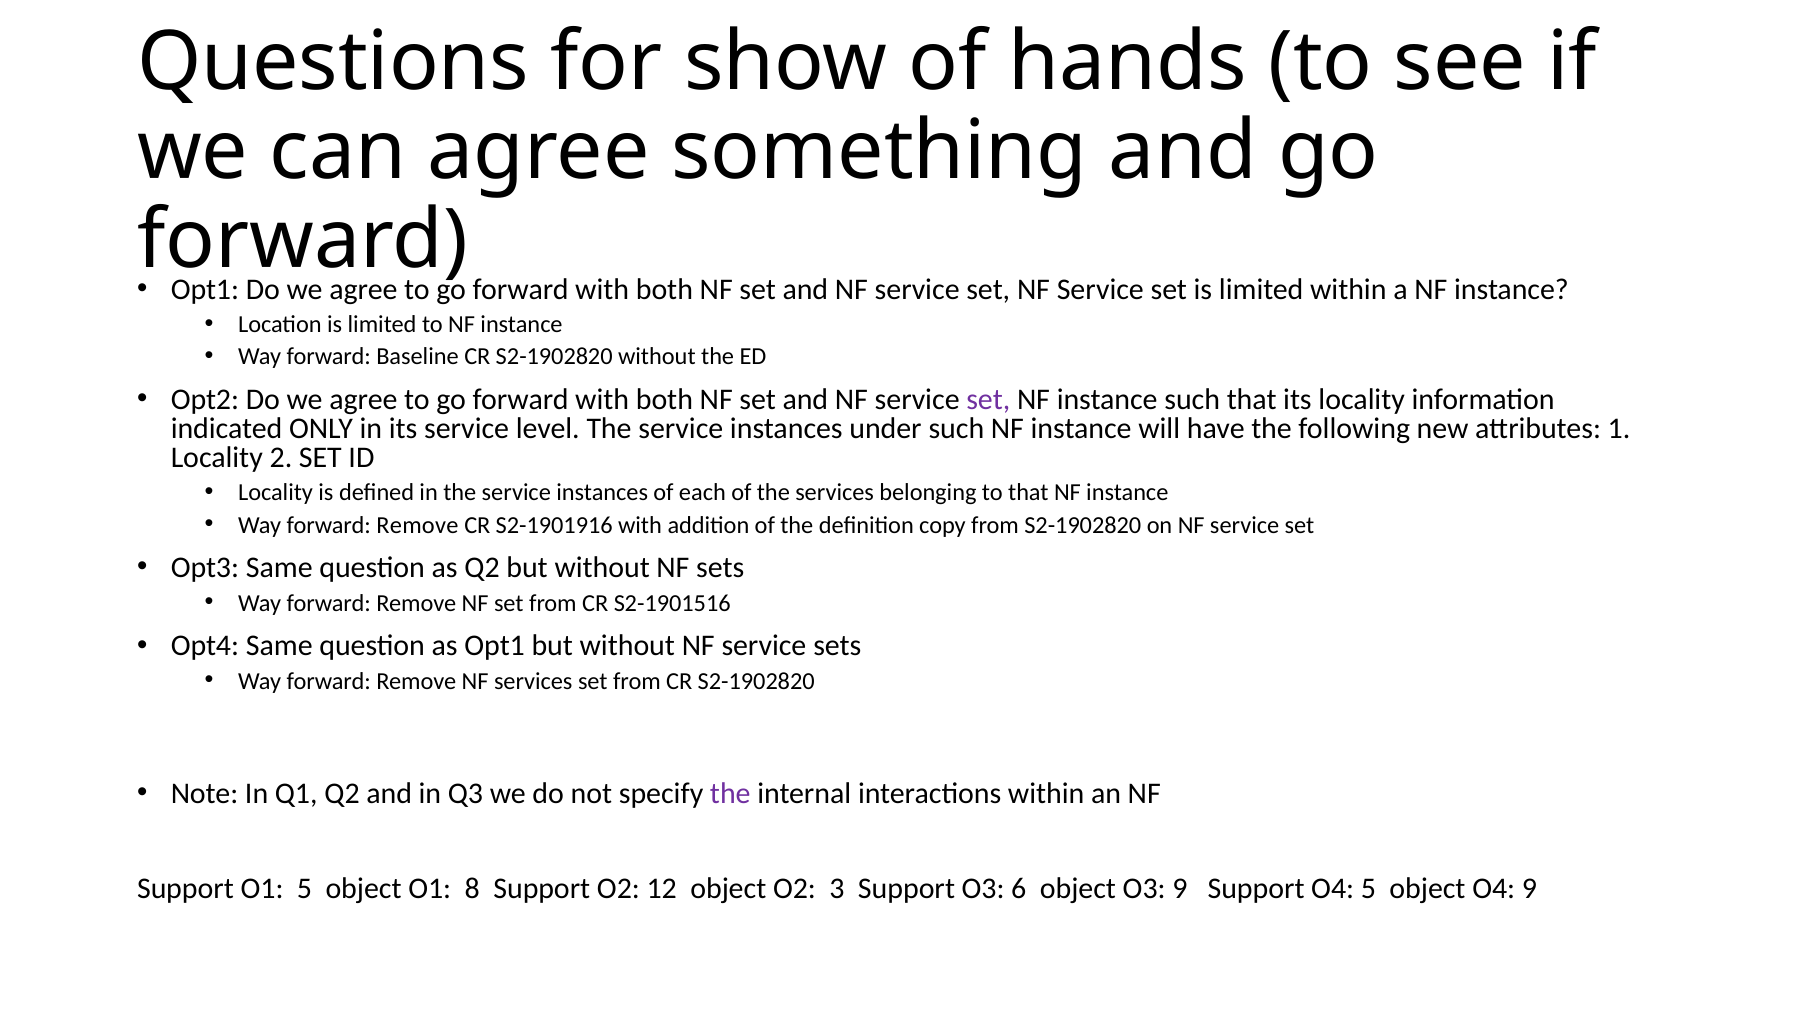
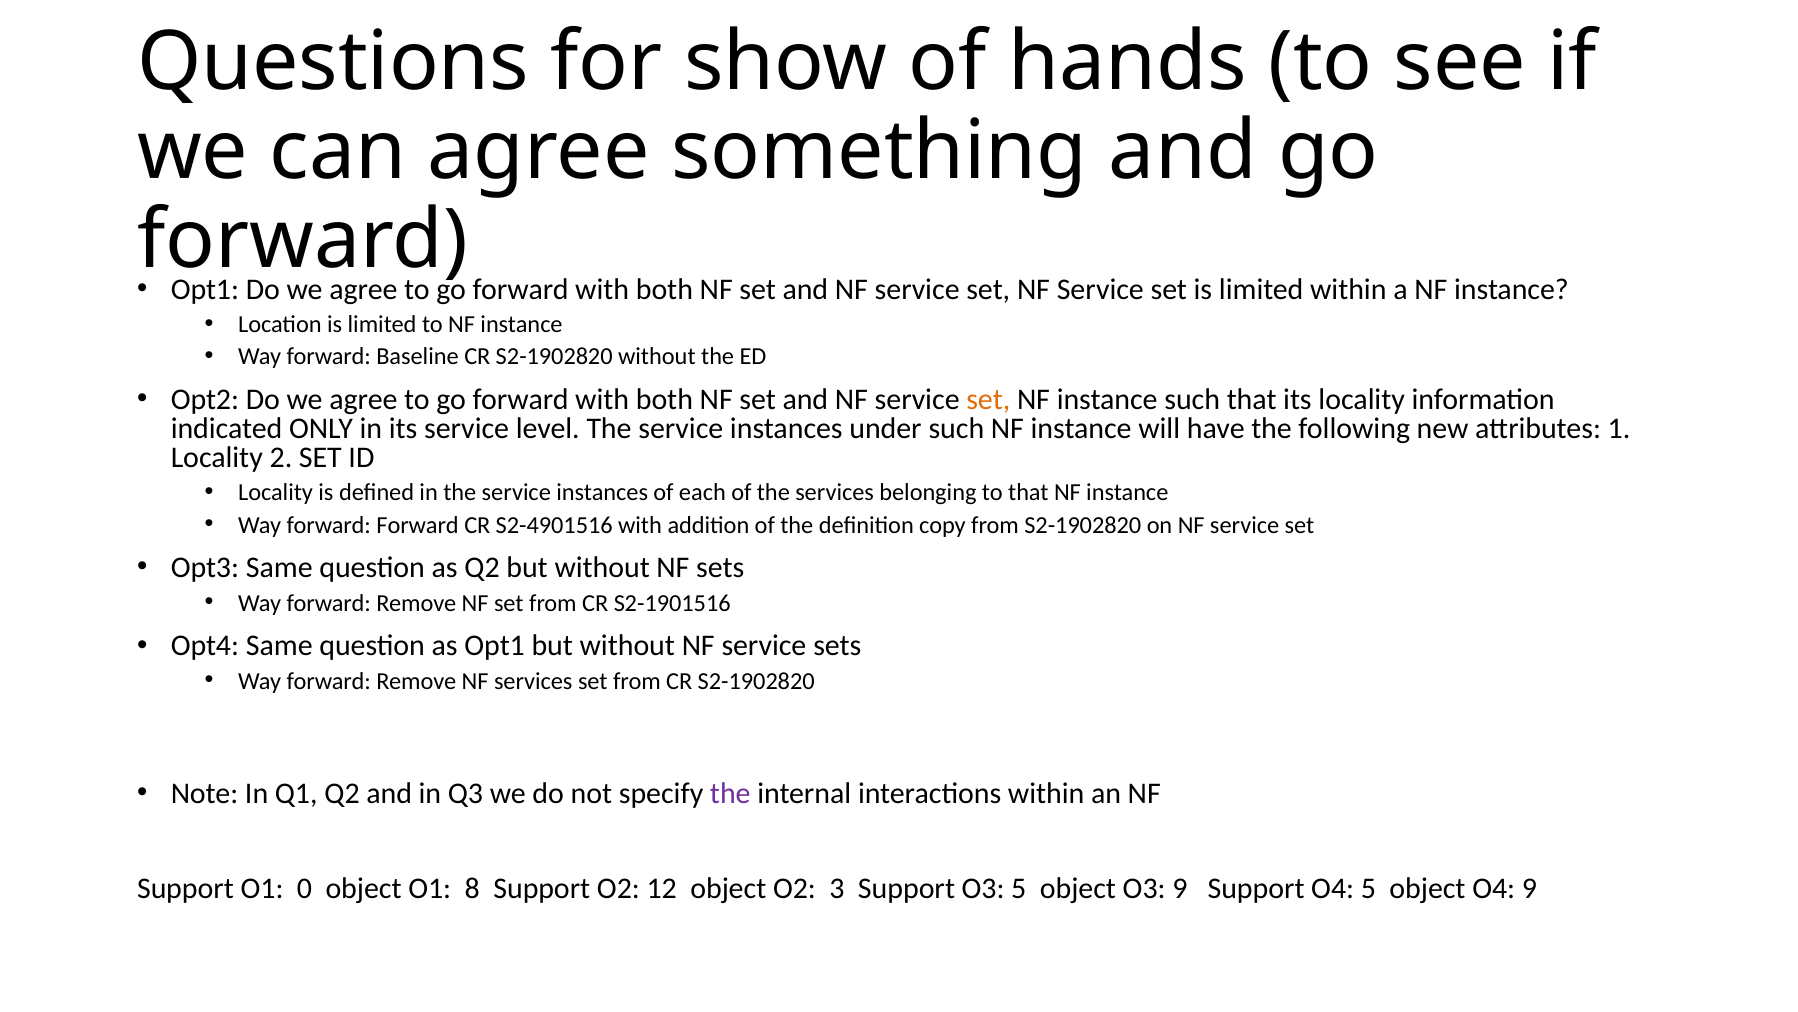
set at (988, 399) colour: purple -> orange
Remove at (417, 525): Remove -> Forward
S2-1901916: S2-1901916 -> S2-4901516
O1 5: 5 -> 0
O3 6: 6 -> 5
